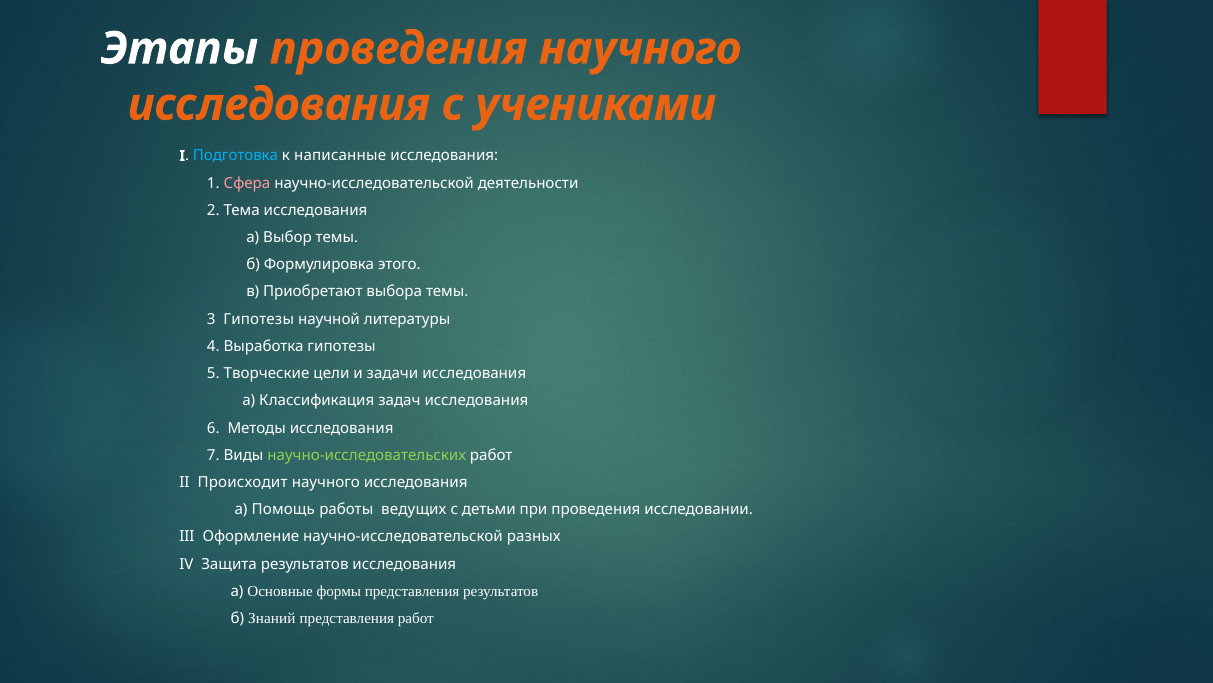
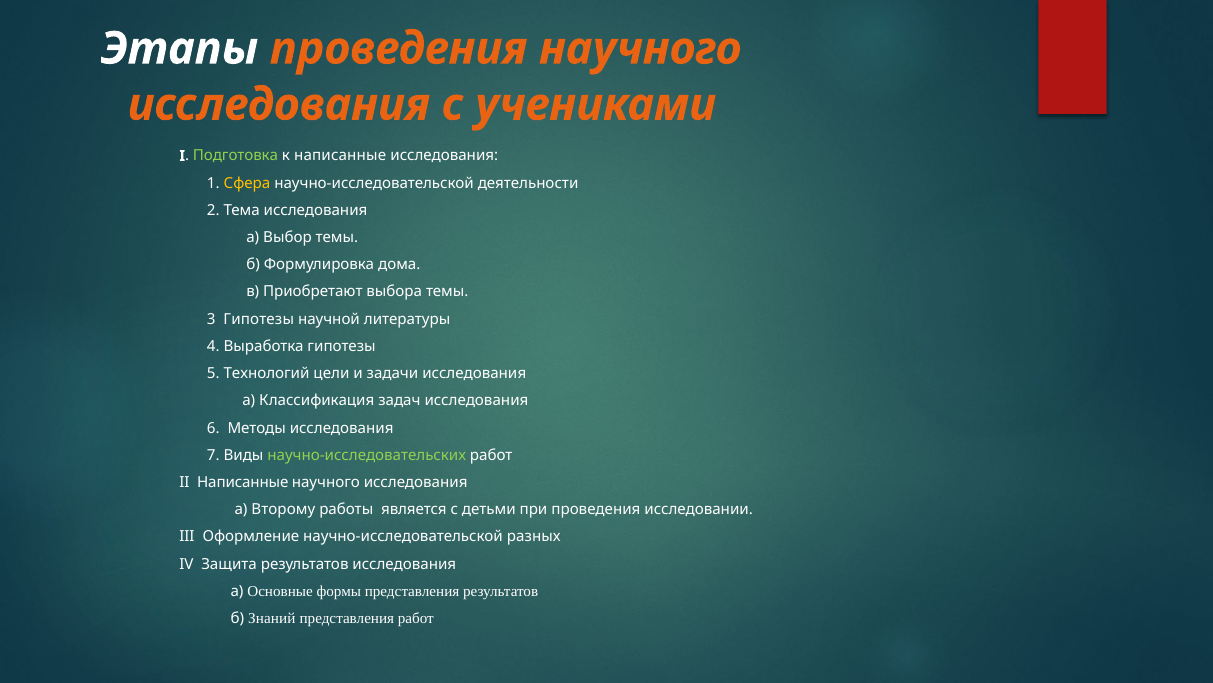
Подготовка colour: light blue -> light green
Сфера colour: pink -> yellow
этого: этого -> дома
Творческие: Творческие -> Технологий
II Происходит: Происходит -> Написанные
Помощь: Помощь -> Второму
ведущих: ведущих -> является
